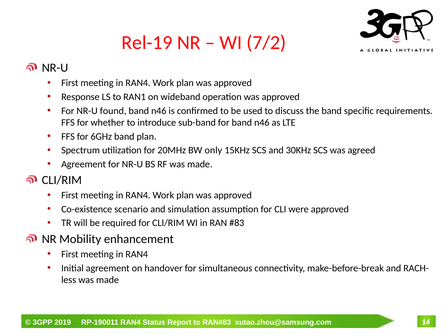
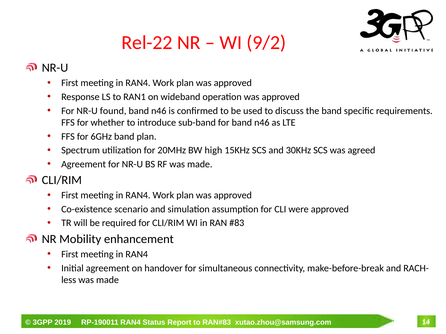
Rel-19: Rel-19 -> Rel-22
7/2: 7/2 -> 9/2
only: only -> high
